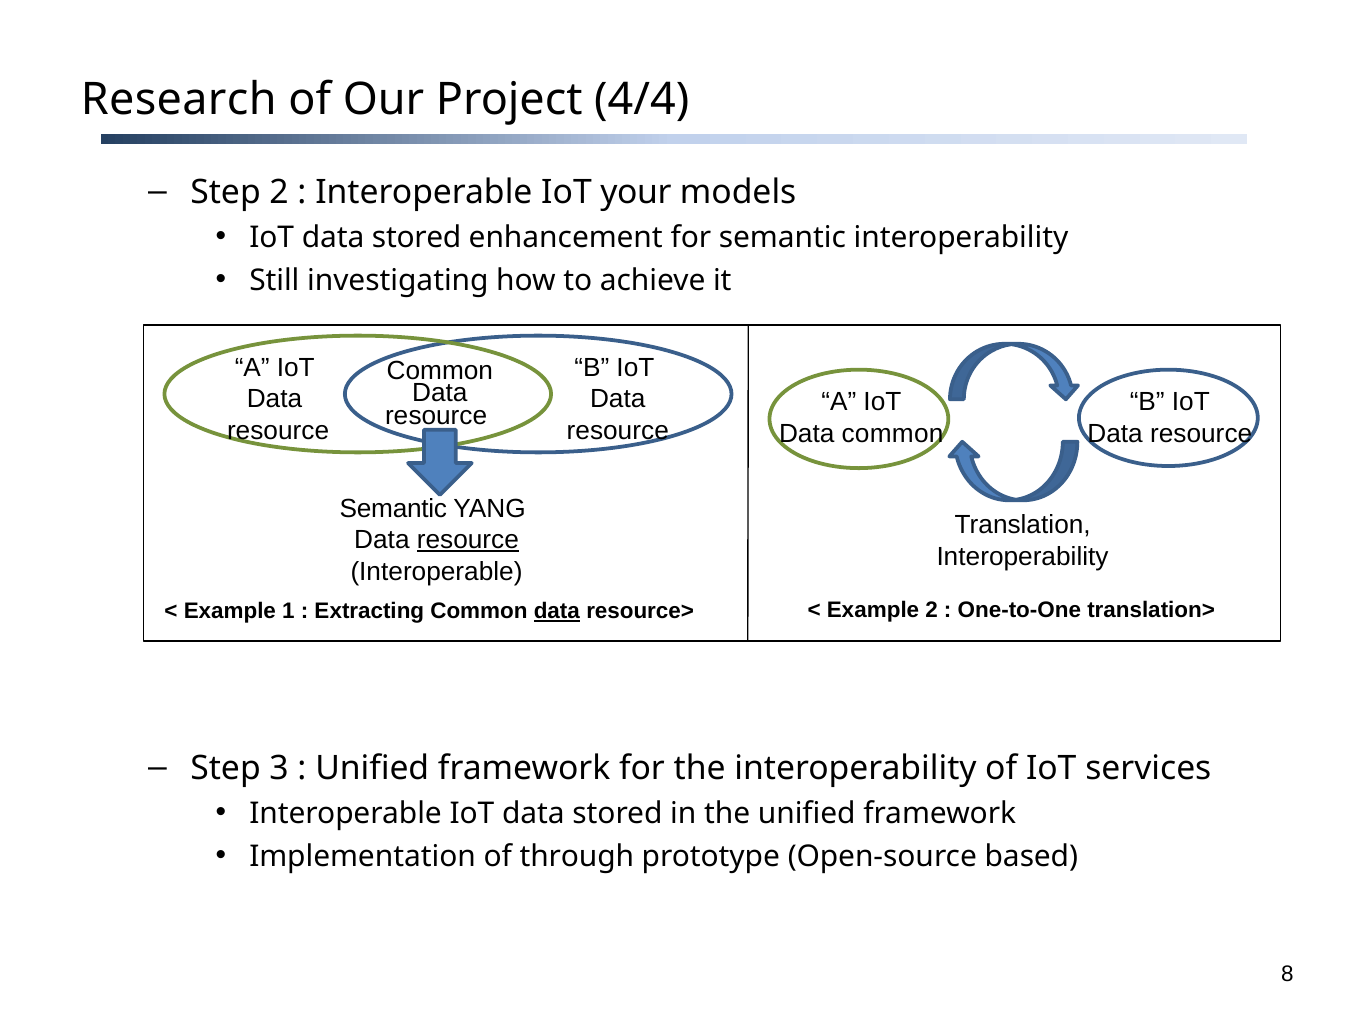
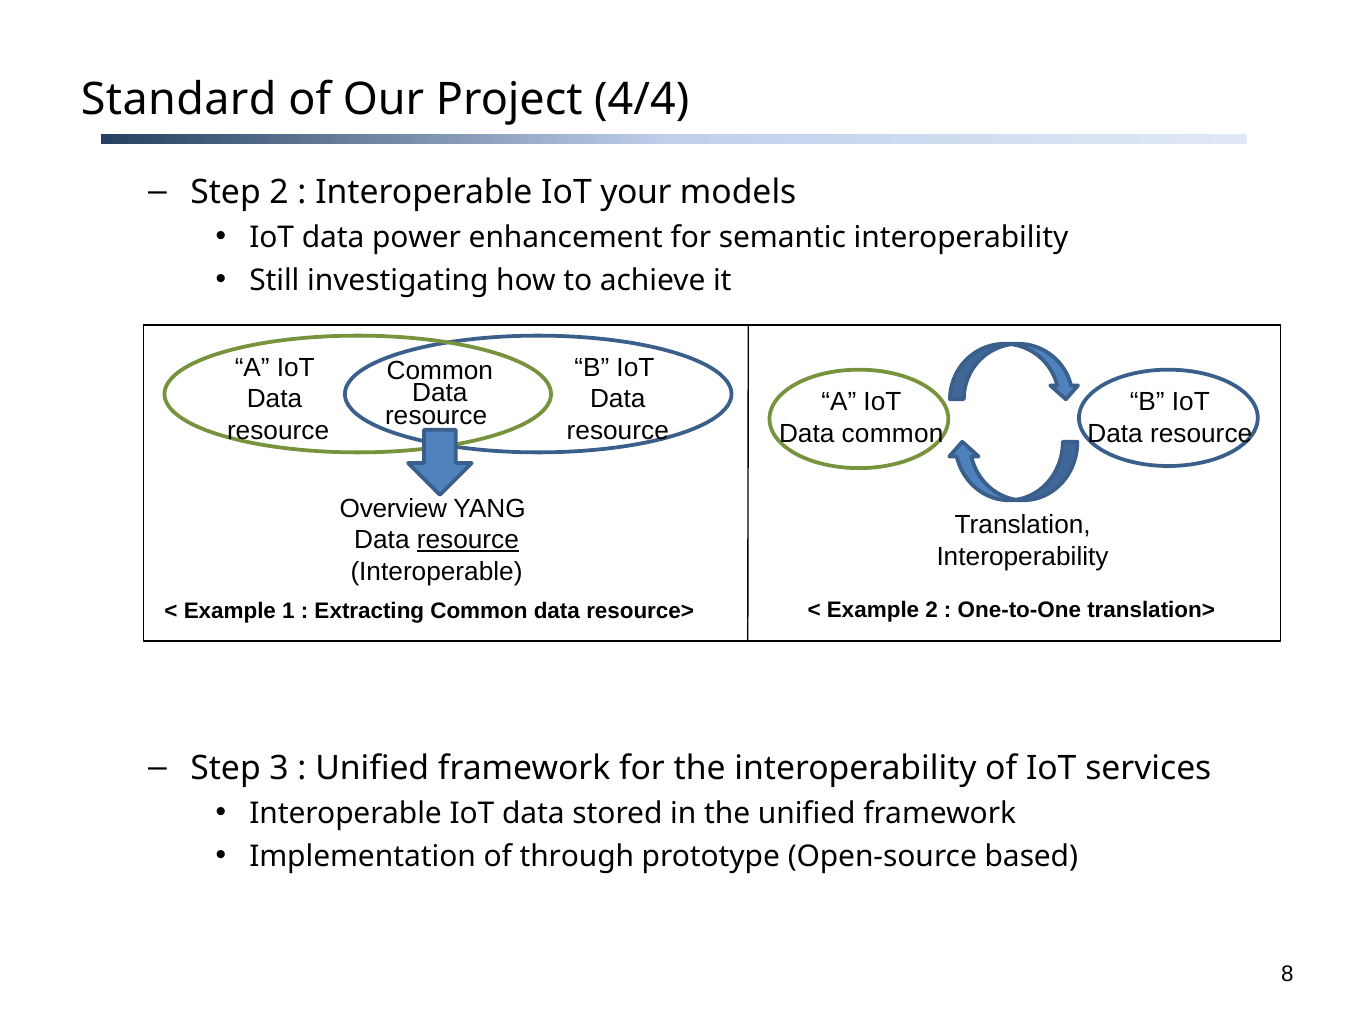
Research: Research -> Standard
stored at (417, 238): stored -> power
Semantic at (393, 508): Semantic -> Overview
data at (557, 611) underline: present -> none
